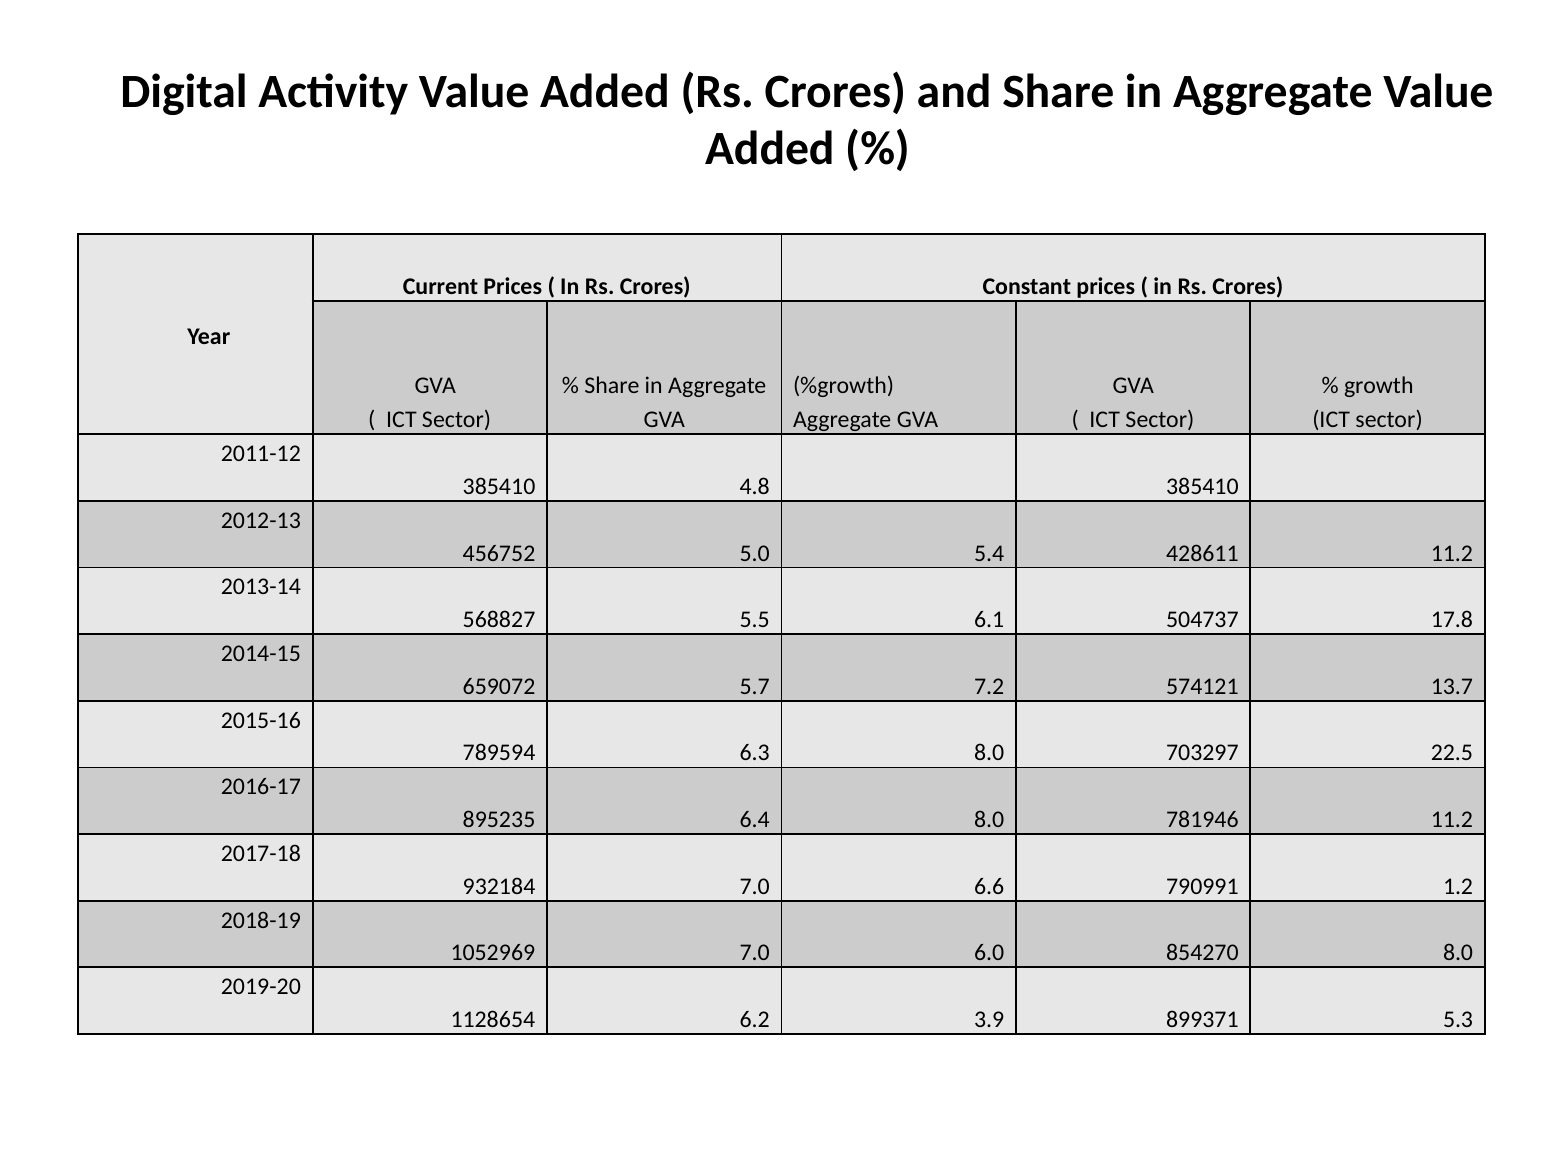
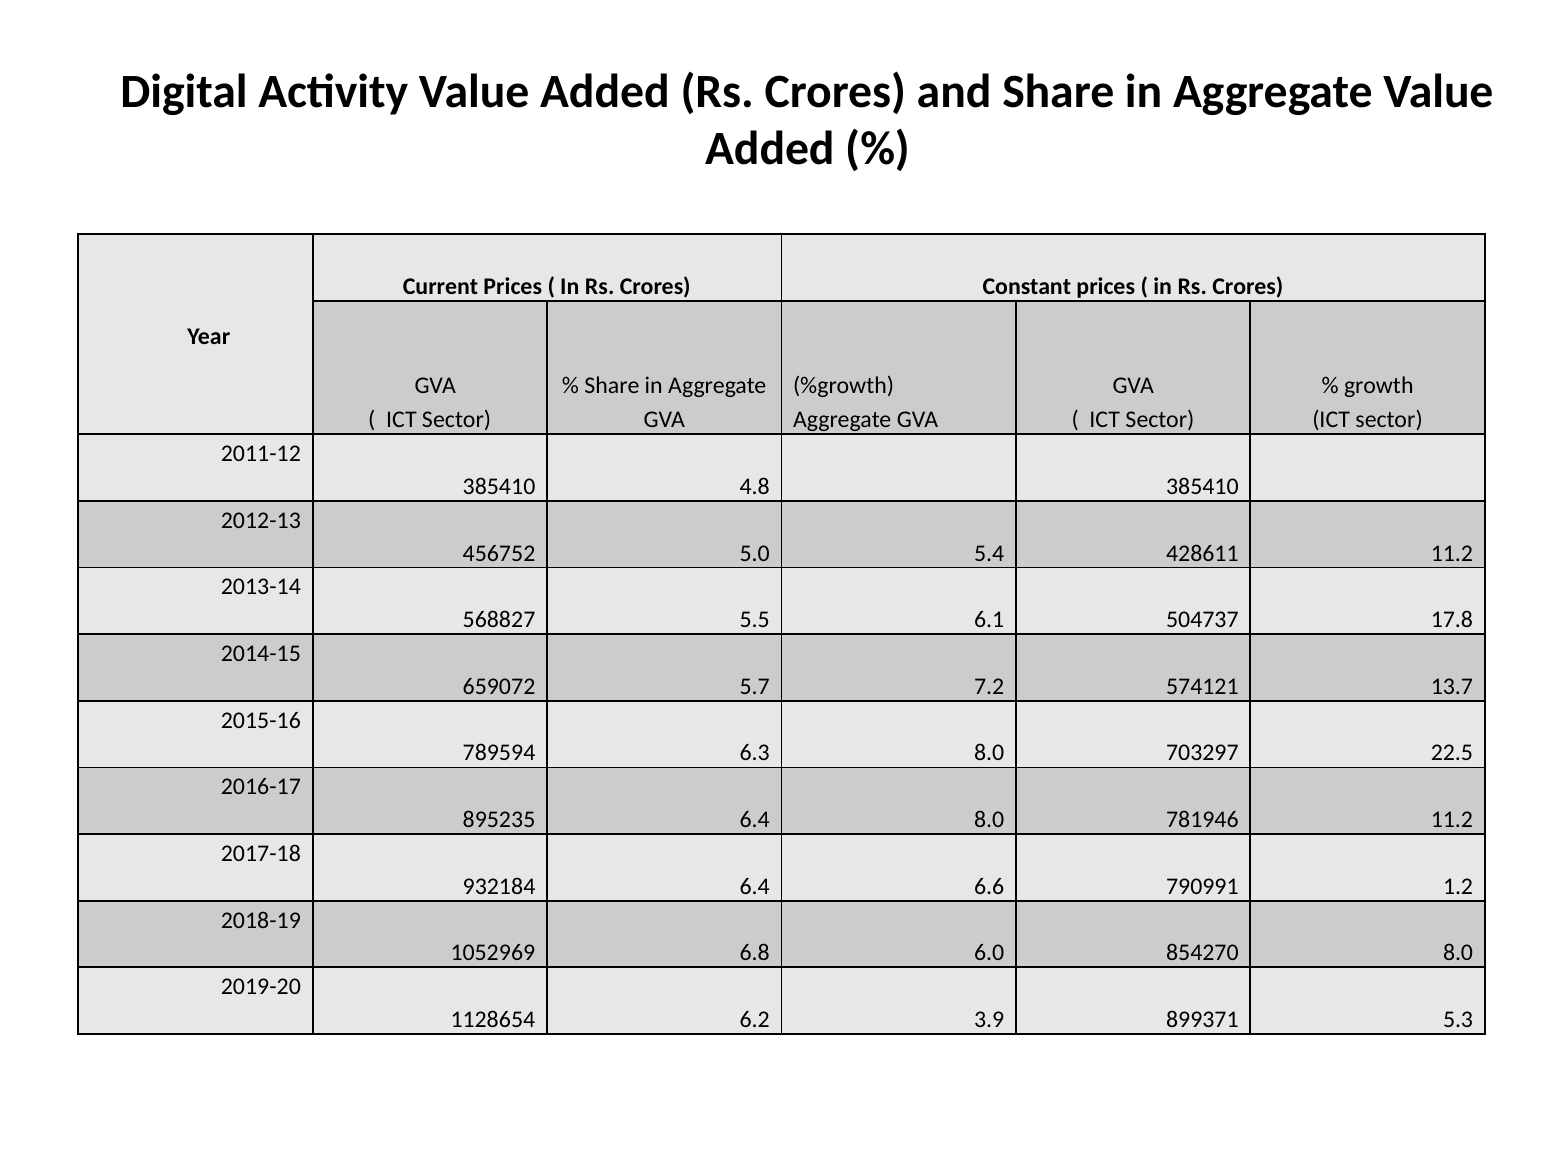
932184 7.0: 7.0 -> 6.4
1052969 7.0: 7.0 -> 6.8
